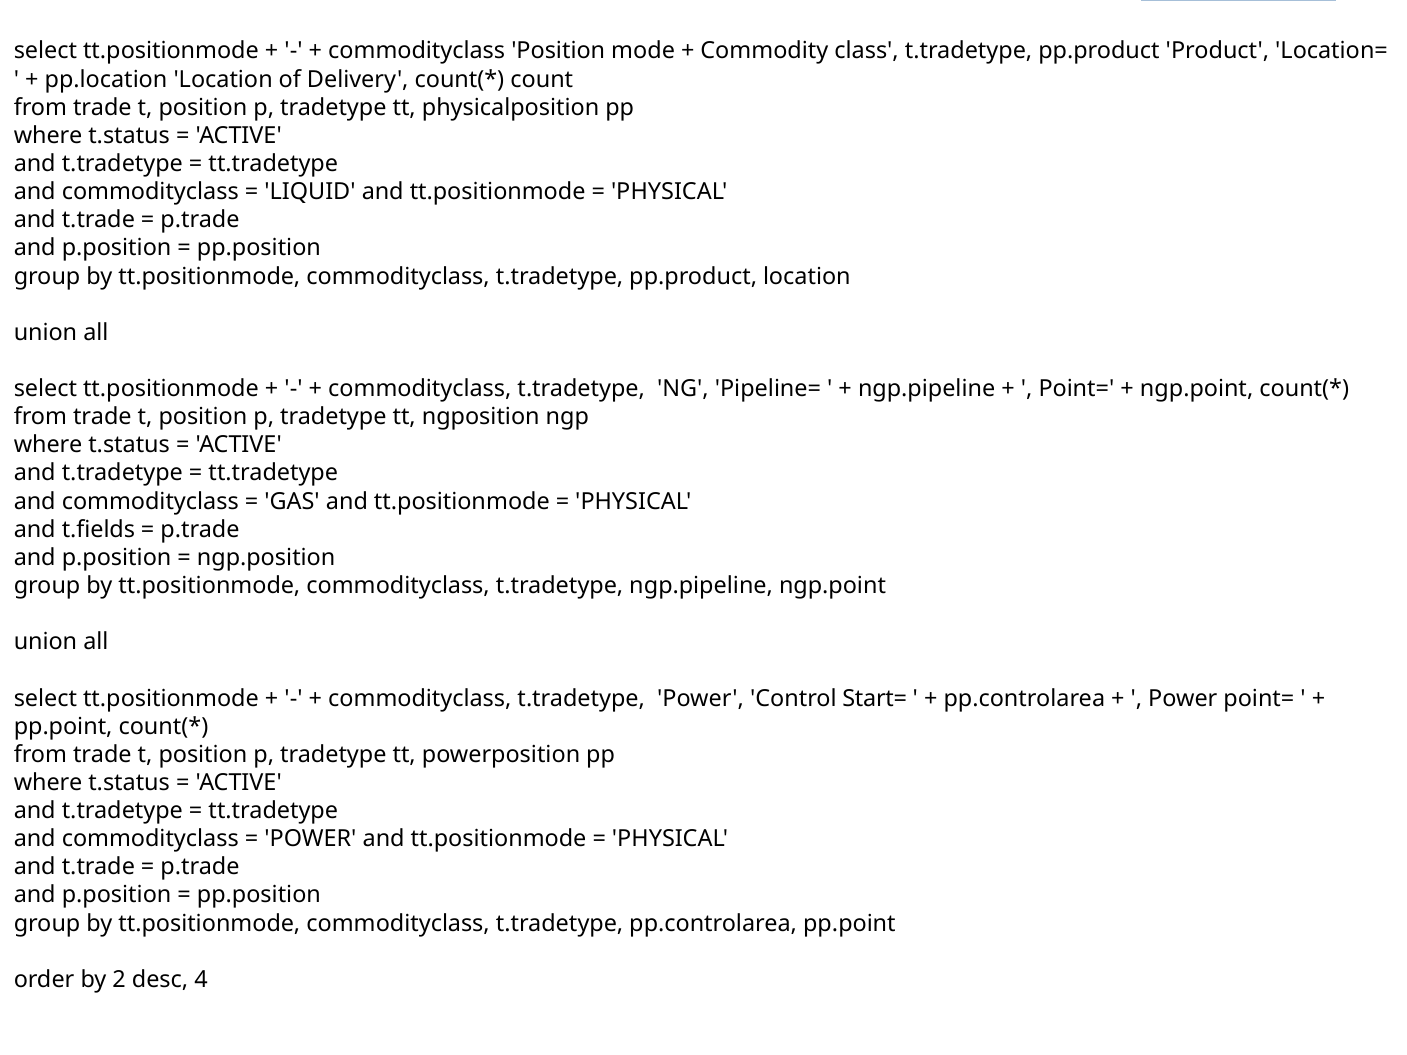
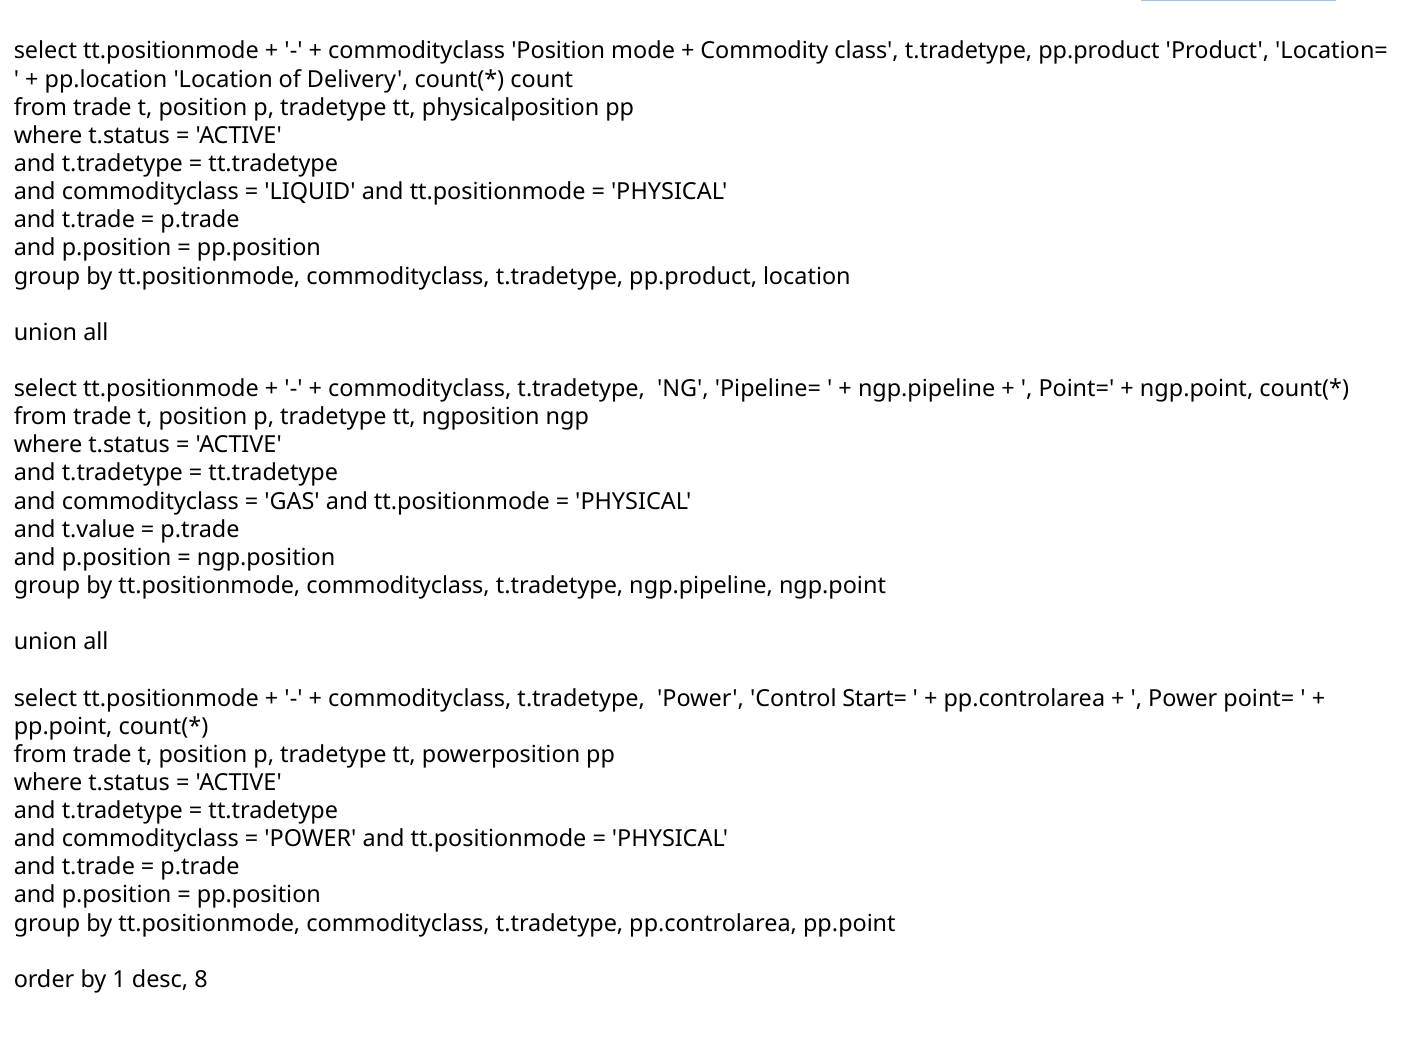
t.fields: t.fields -> t.value
2: 2 -> 1
4: 4 -> 8
